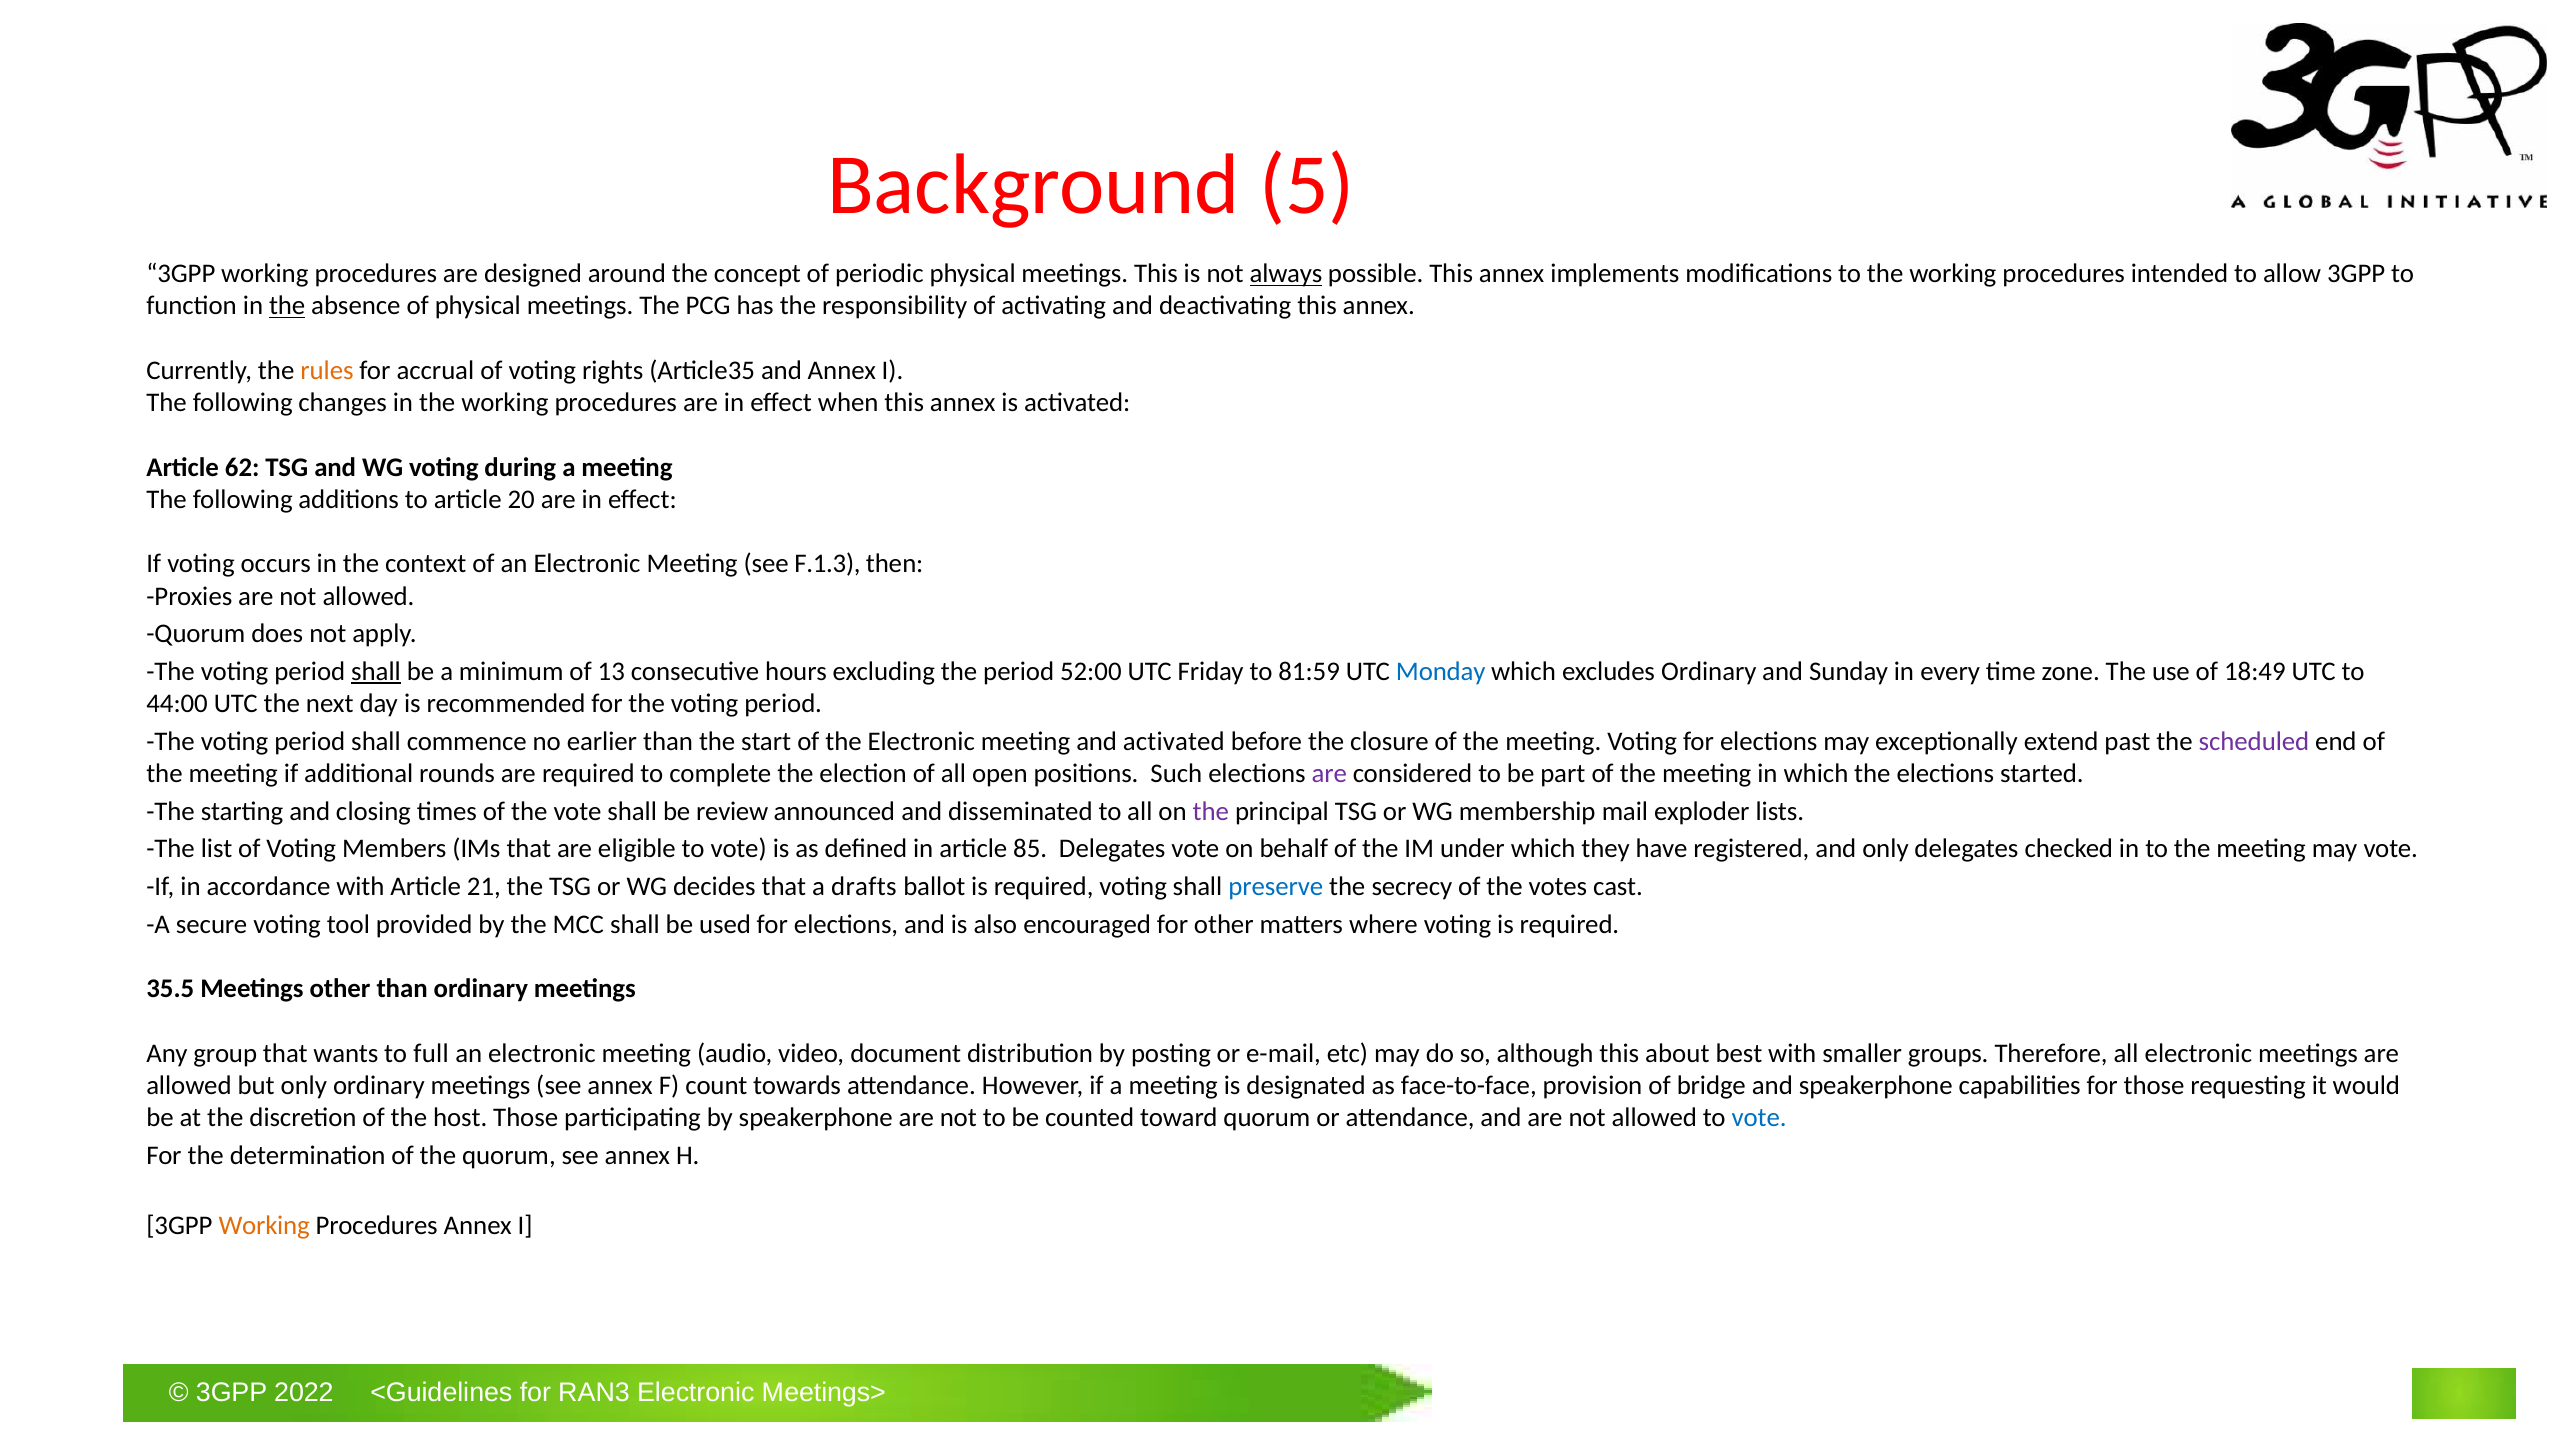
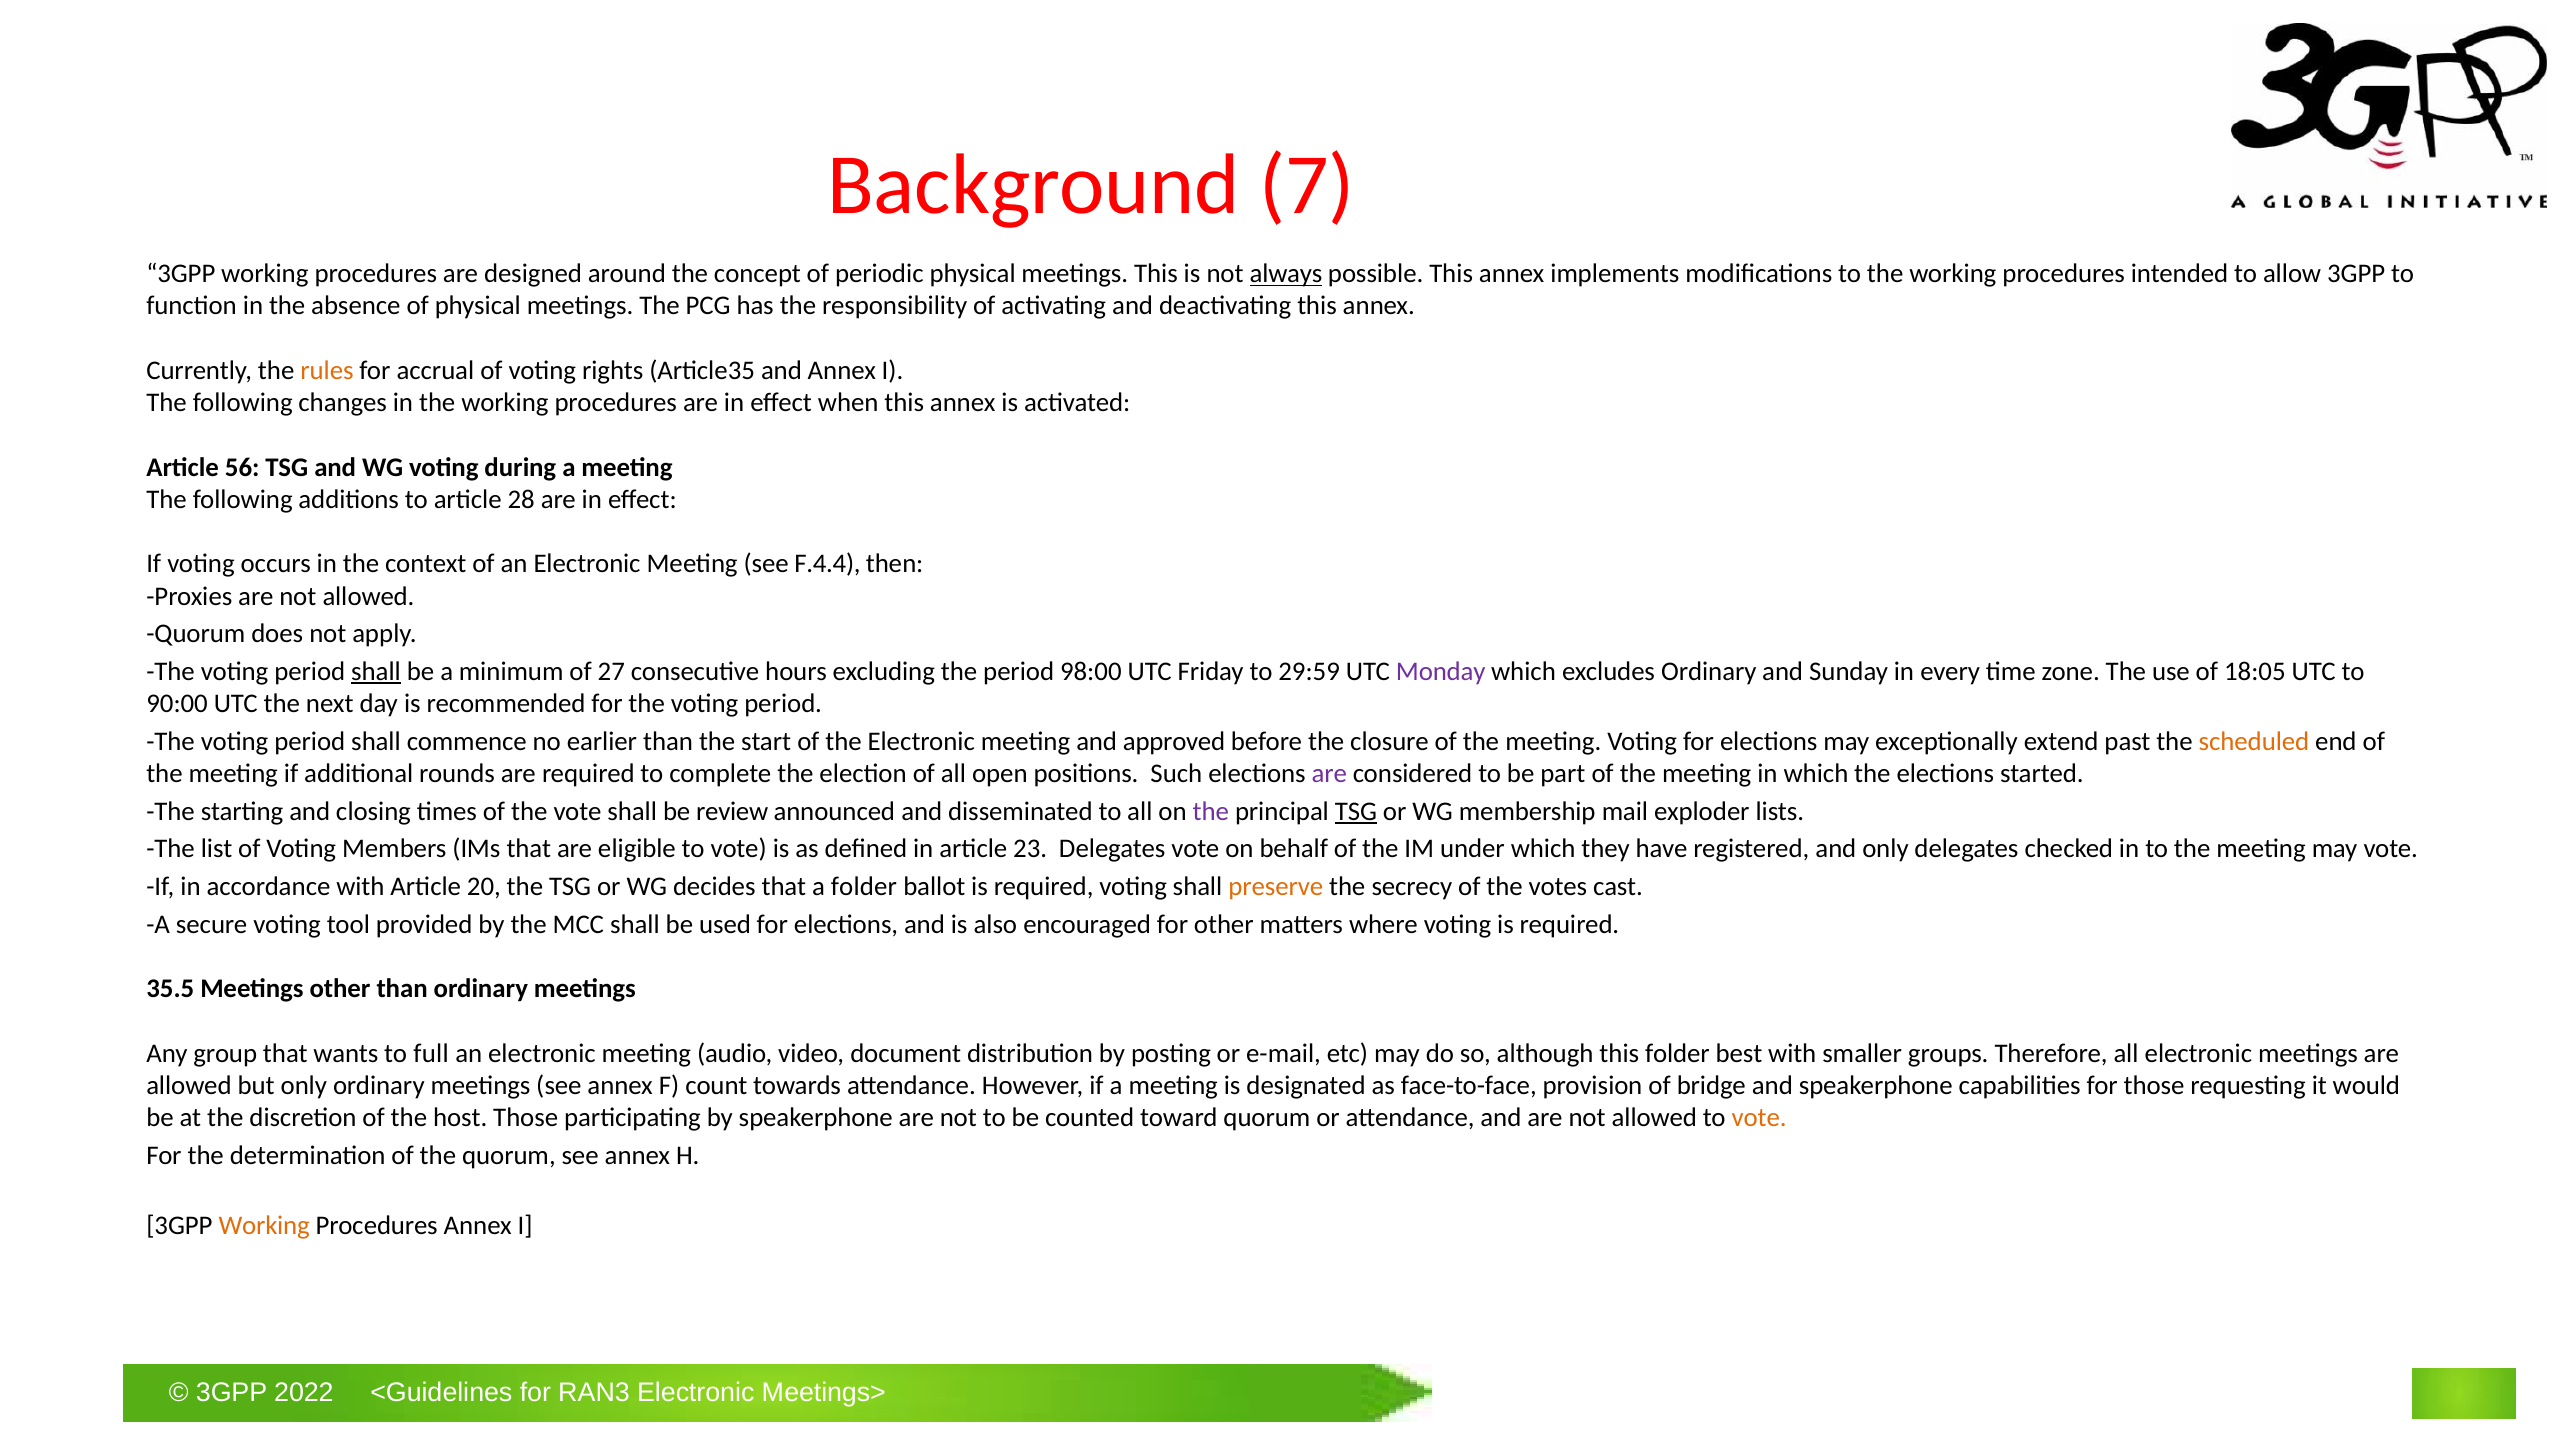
5: 5 -> 7
the at (287, 306) underline: present -> none
62: 62 -> 56
20: 20 -> 28
F.1.3: F.1.3 -> F.4.4
13: 13 -> 27
52:00: 52:00 -> 98:00
81:59: 81:59 -> 29:59
Monday colour: blue -> purple
18:49: 18:49 -> 18:05
44:00: 44:00 -> 90:00
and activated: activated -> approved
scheduled colour: purple -> orange
TSG at (1356, 811) underline: none -> present
85: 85 -> 23
21: 21 -> 20
a drafts: drafts -> folder
preserve colour: blue -> orange
this about: about -> folder
vote at (1759, 1118) colour: blue -> orange
